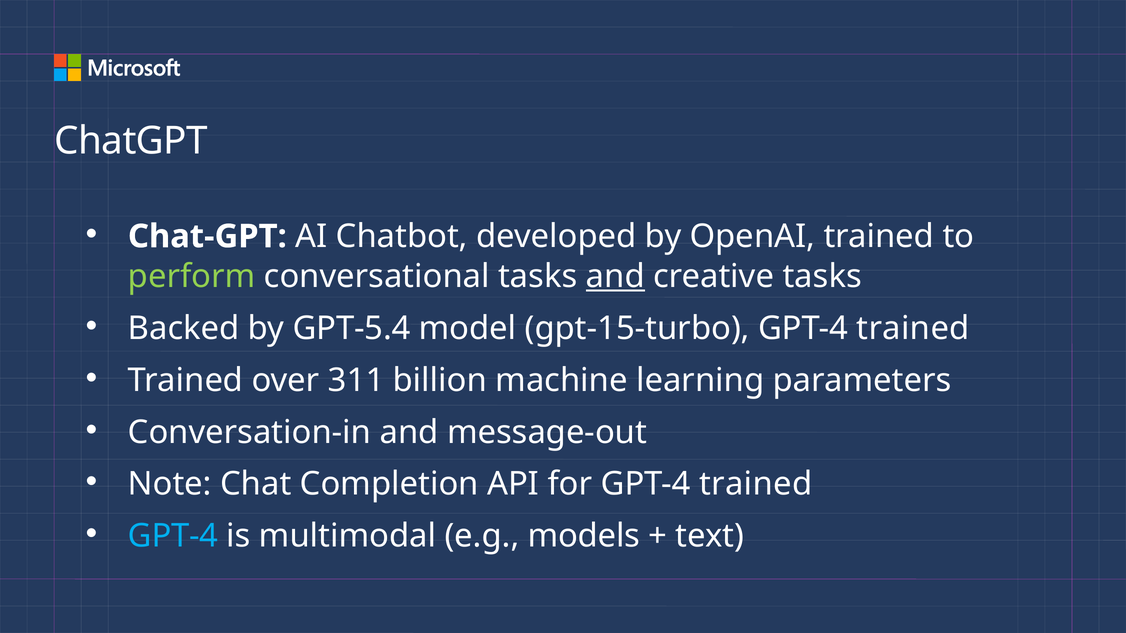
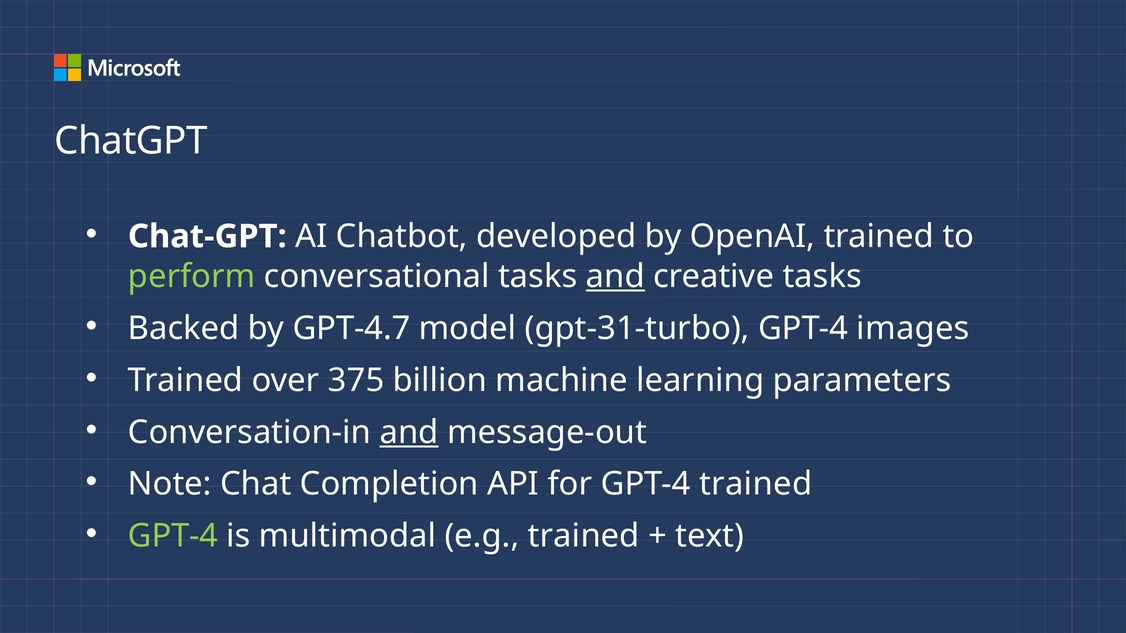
GPT-5.4: GPT-5.4 -> GPT-4.7
gpt-15-turbo: gpt-15-turbo -> gpt-31-turbo
trained at (913, 329): trained -> images
311: 311 -> 375
and at (409, 432) underline: none -> present
GPT-4 at (173, 536) colour: light blue -> light green
e.g models: models -> trained
